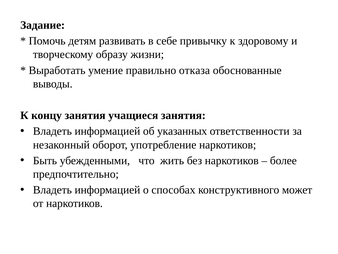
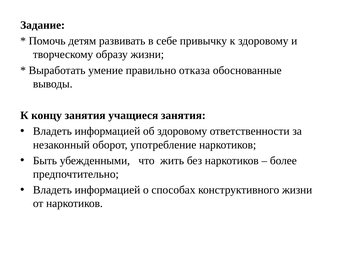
об указанных: указанных -> здоровому
конструктивного может: может -> жизни
